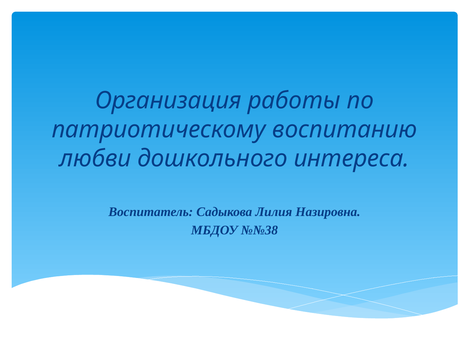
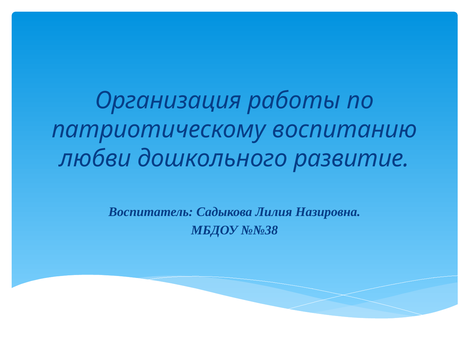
интереса: интереса -> развитие
